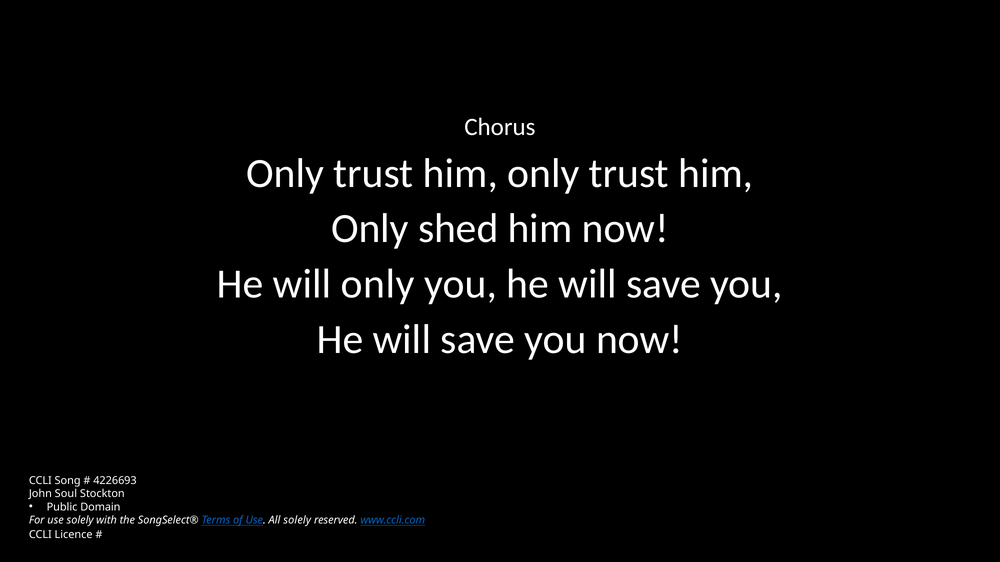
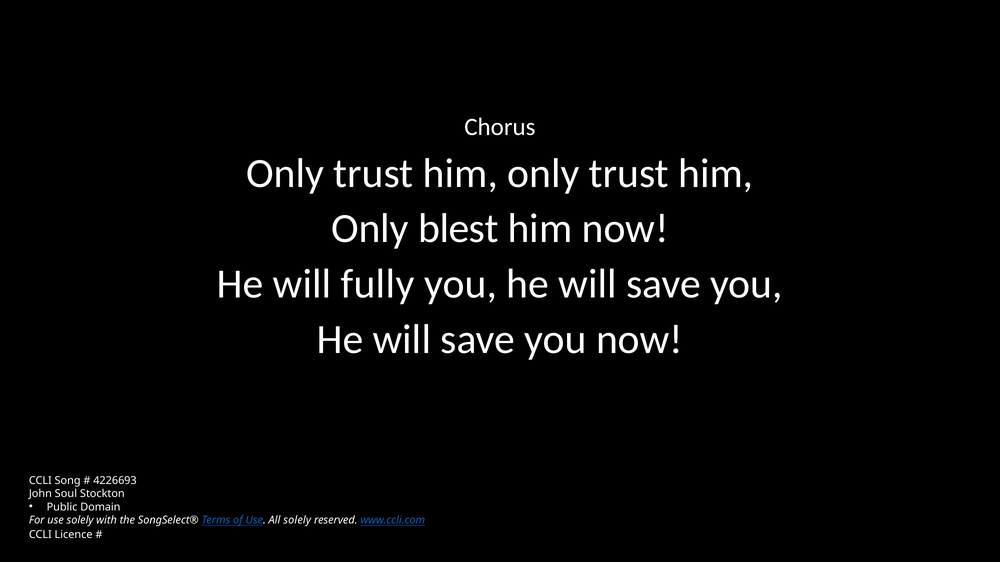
shed: shed -> blest
will only: only -> fully
